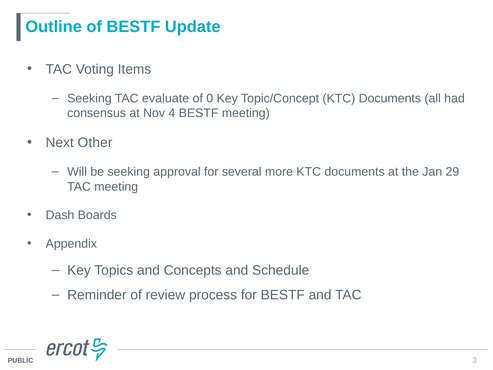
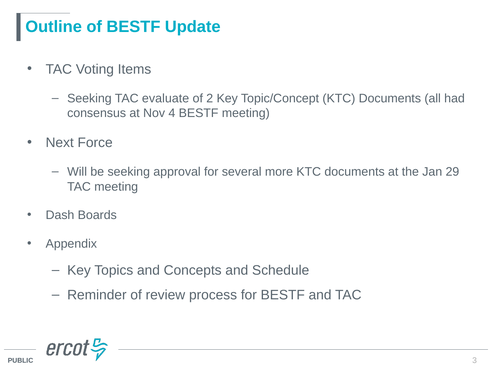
0: 0 -> 2
Other: Other -> Force
